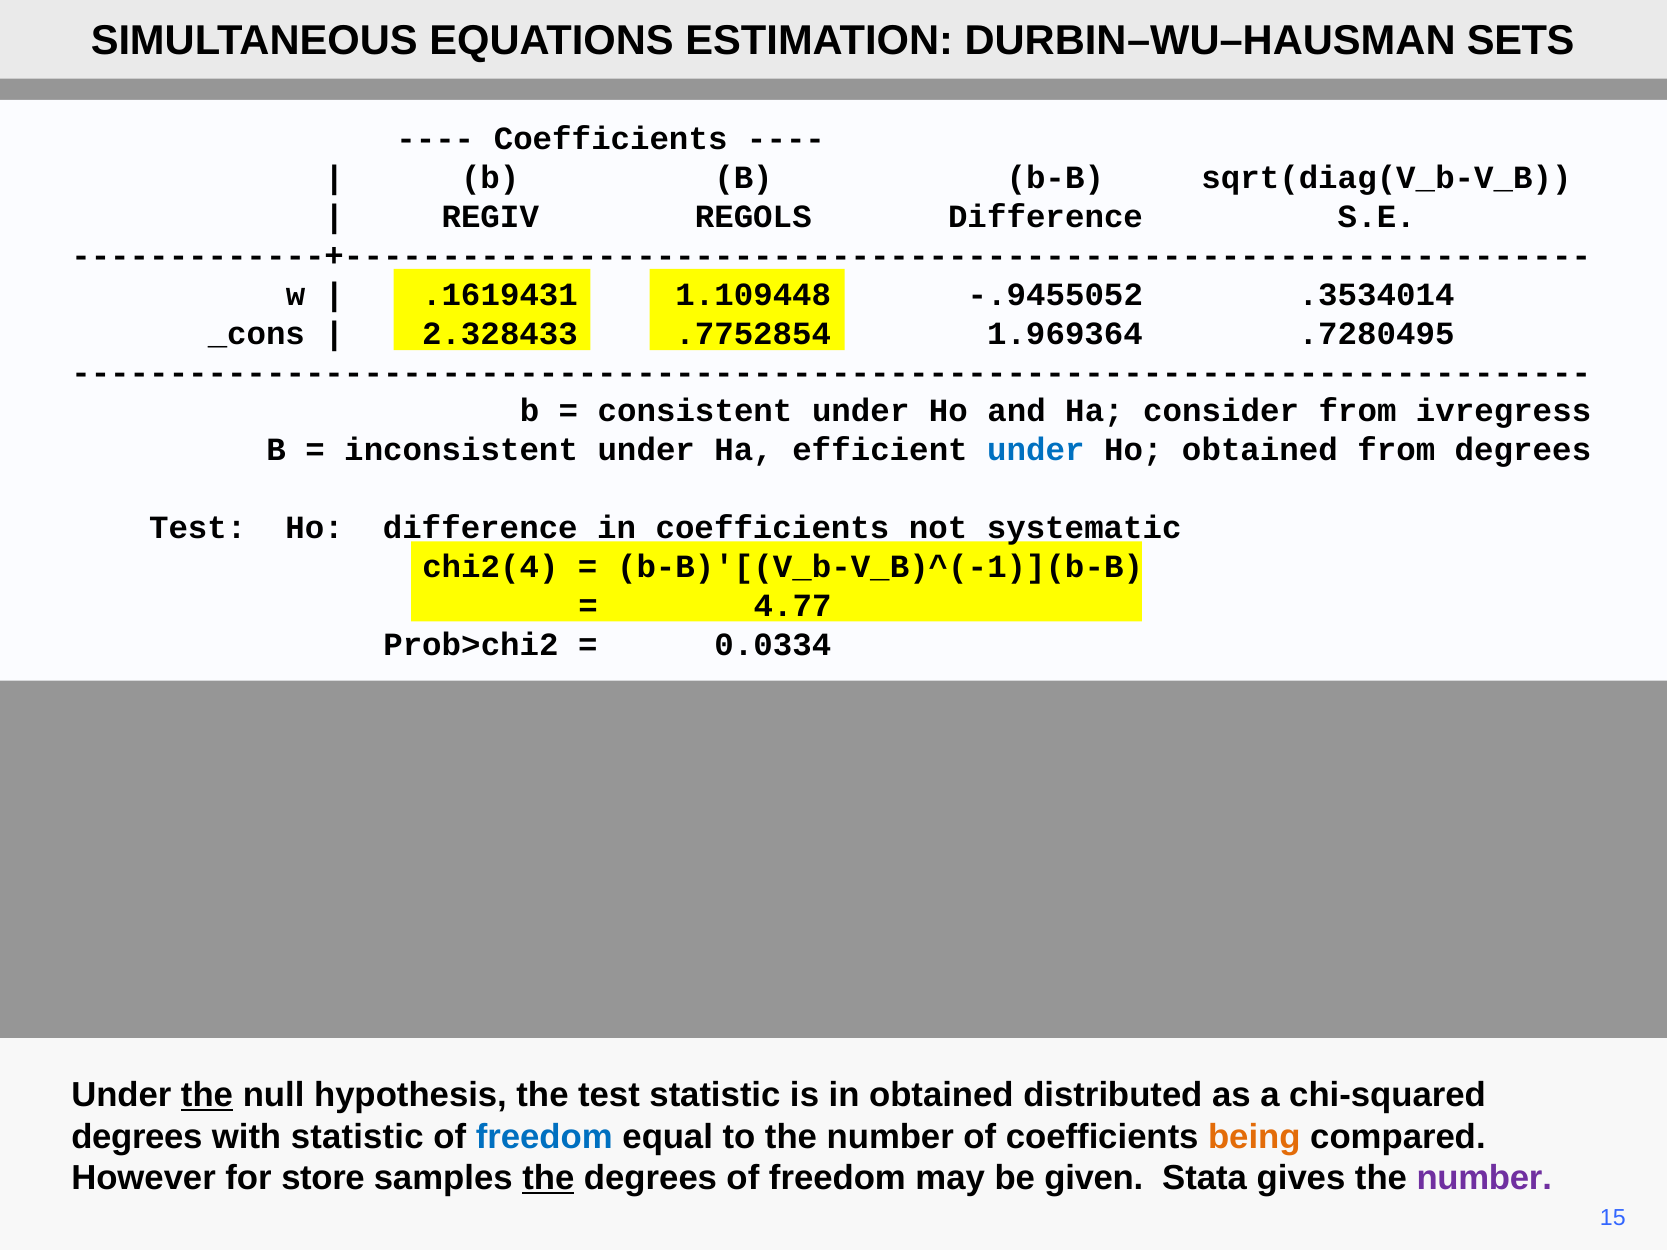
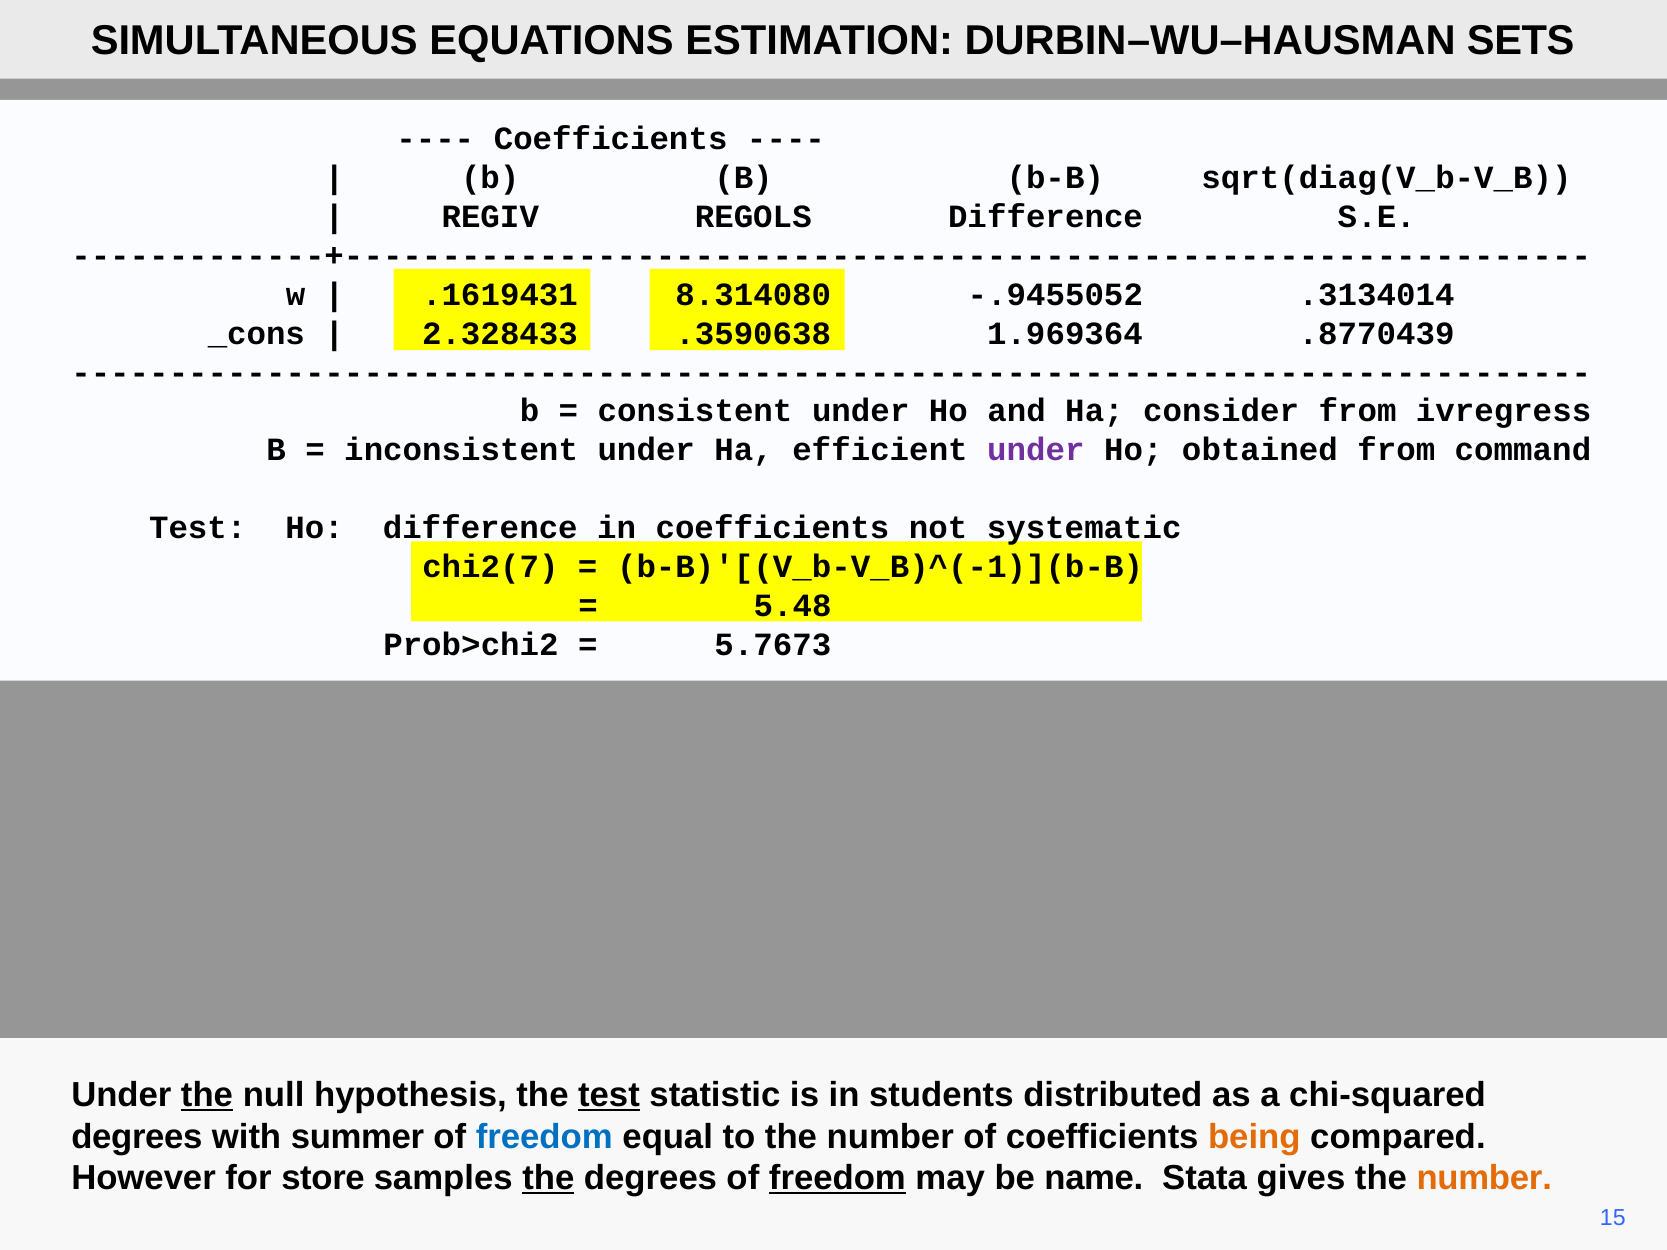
1.109448: 1.109448 -> 8.314080
.3534014: .3534014 -> .3134014
.7752854: .7752854 -> .3590638
.7280495: .7280495 -> .8770439
under at (1036, 450) colour: blue -> purple
from degrees: degrees -> command
chi2(4: chi2(4 -> chi2(7
4.77: 4.77 -> 5.48
0.0334: 0.0334 -> 5.7673
test at (609, 1095) underline: none -> present
in obtained: obtained -> students
with statistic: statistic -> summer
freedom at (837, 1179) underline: none -> present
given: given -> name
number at (1484, 1179) colour: purple -> orange
